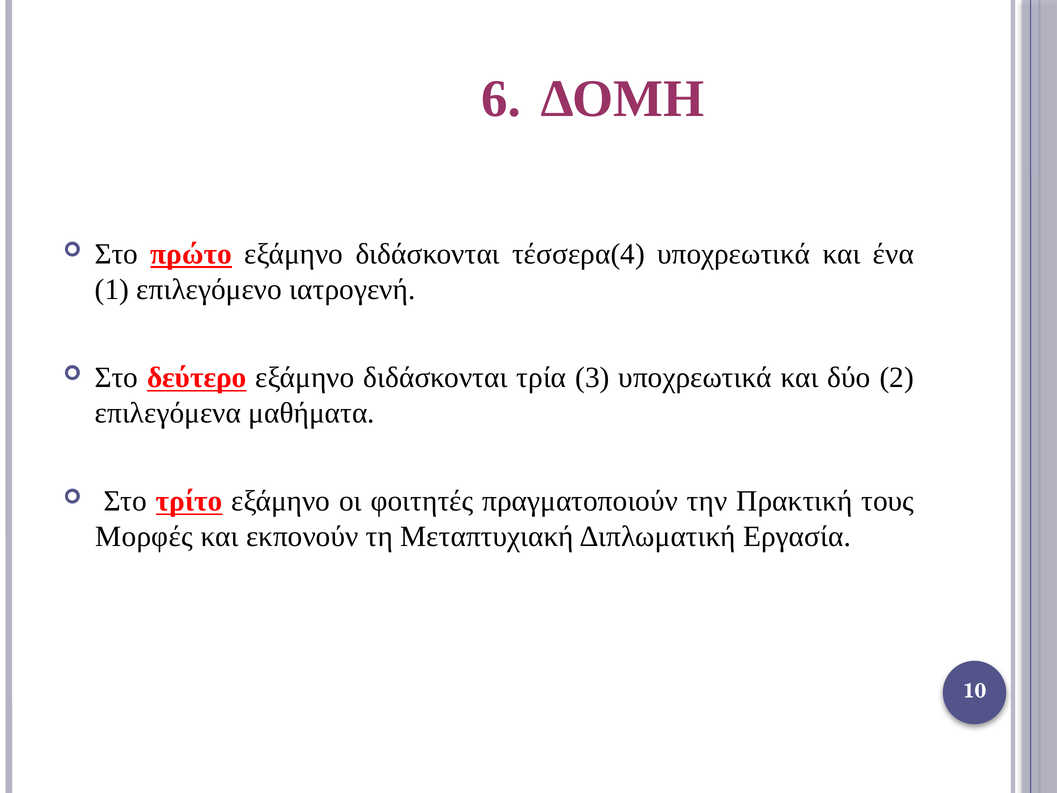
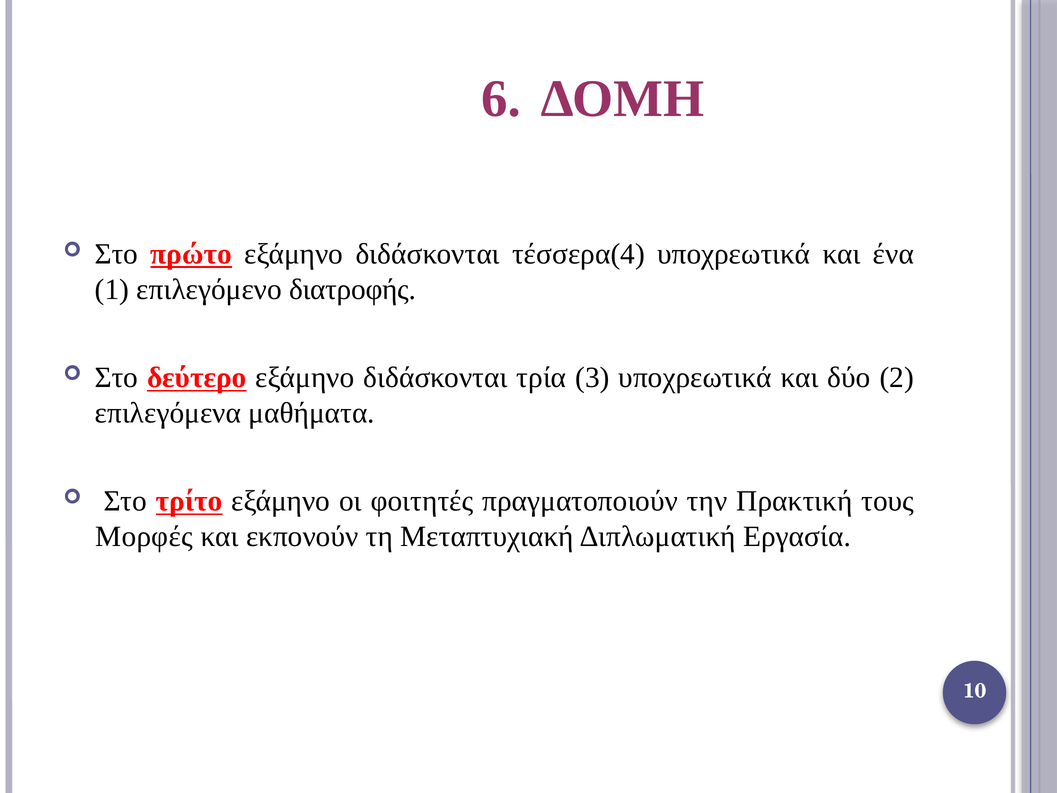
ιατρογενή: ιατρογενή -> διατροφής
